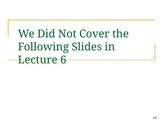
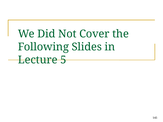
6: 6 -> 5
